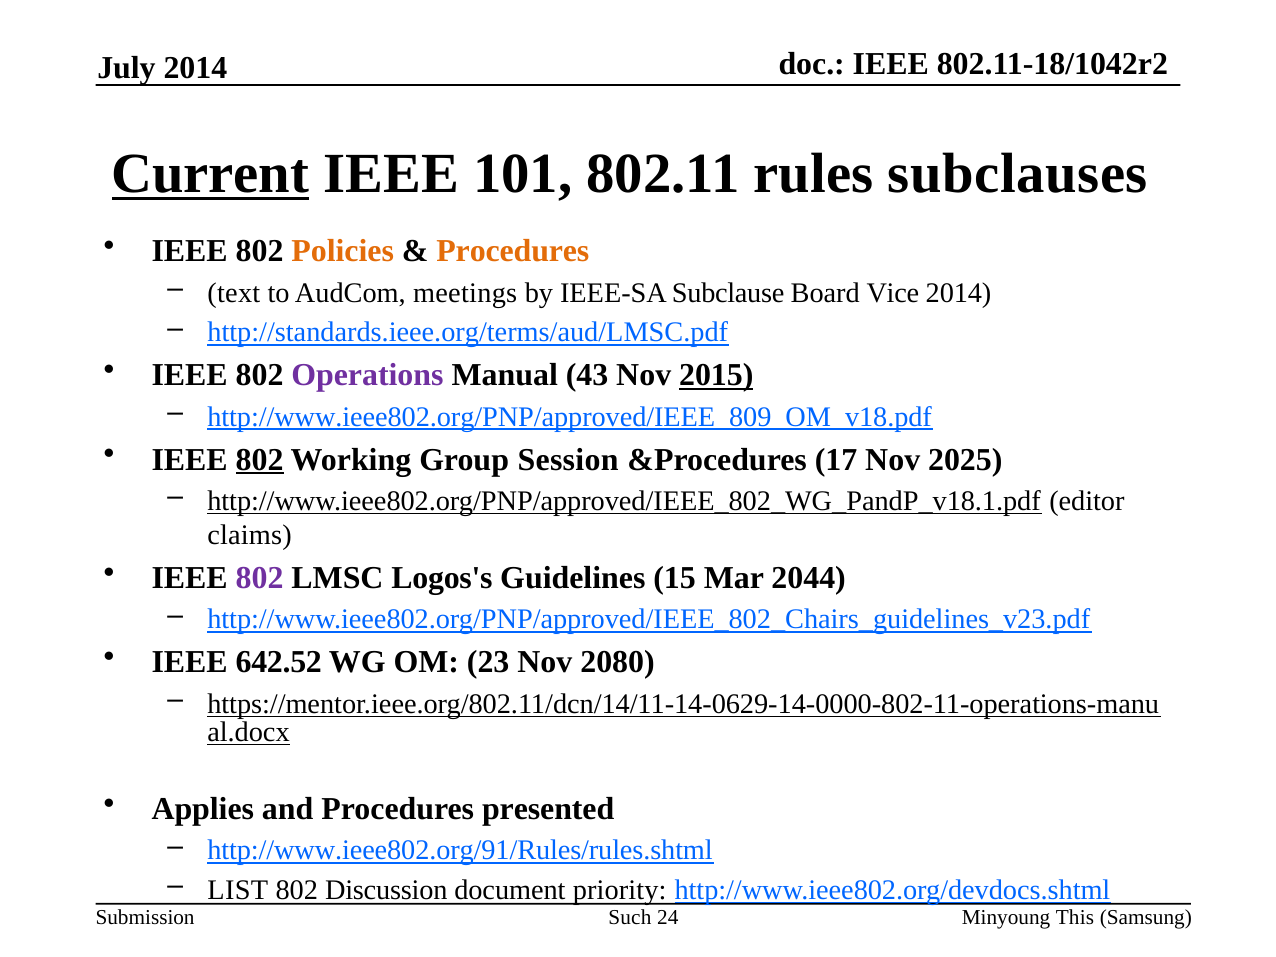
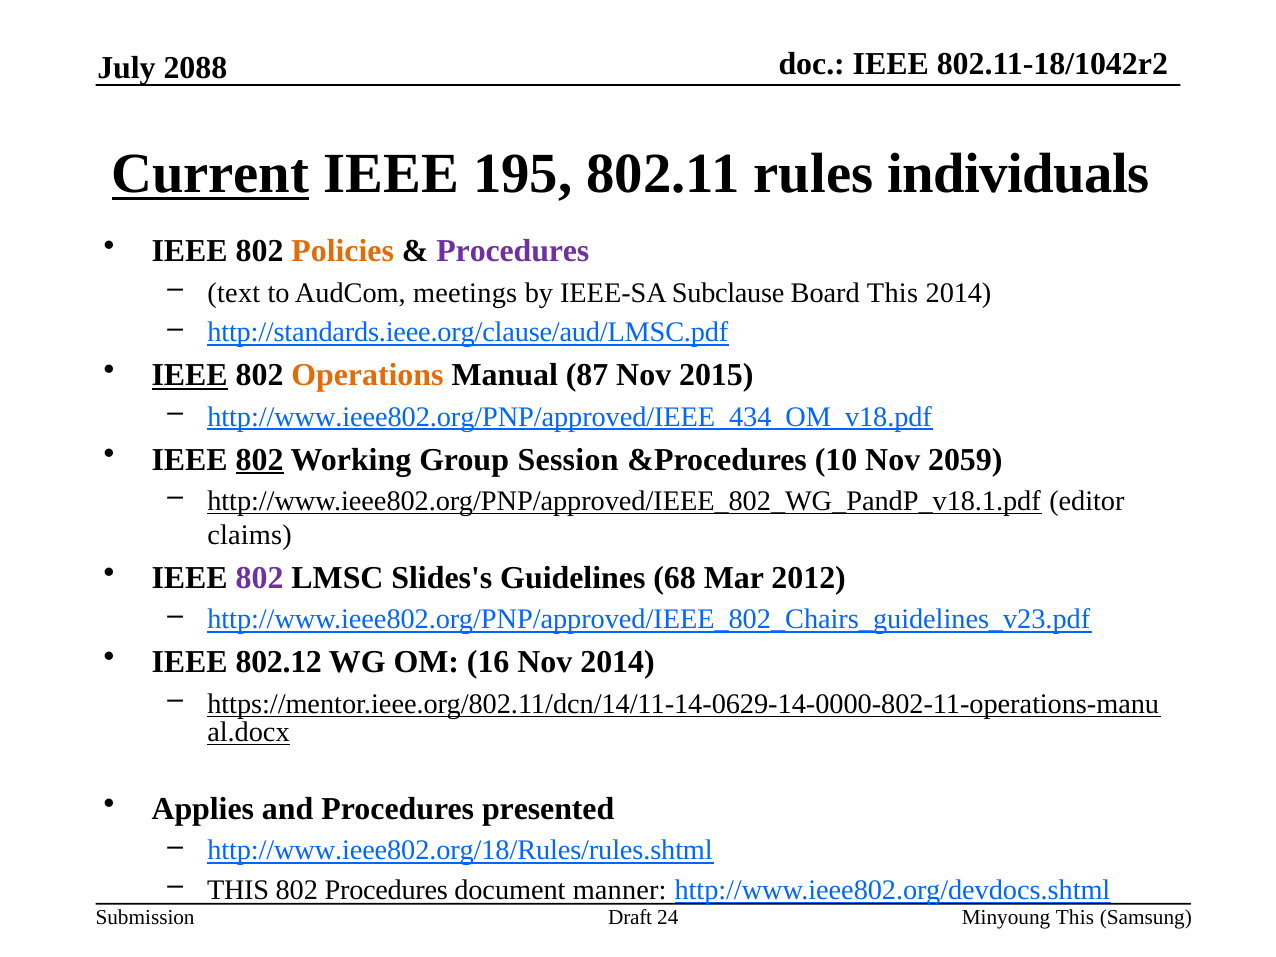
July 2014: 2014 -> 2088
101: 101 -> 195
subclauses: subclauses -> individuals
Procedures at (513, 251) colour: orange -> purple
Board Vice: Vice -> This
http://standards.ieee.org/terms/aud/LMSC.pdf: http://standards.ieee.org/terms/aud/LMSC.pdf -> http://standards.ieee.org/clause/aud/LMSC.pdf
IEEE at (190, 375) underline: none -> present
Operations colour: purple -> orange
43: 43 -> 87
2015 underline: present -> none
http://www.ieee802.org/PNP/approved/IEEE_809_OM_v18.pdf: http://www.ieee802.org/PNP/approved/IEEE_809_OM_v18.pdf -> http://www.ieee802.org/PNP/approved/IEEE_434_OM_v18.pdf
17: 17 -> 10
2025: 2025 -> 2059
Logos's: Logos's -> Slides's
15: 15 -> 68
2044: 2044 -> 2012
642.52: 642.52 -> 802.12
23: 23 -> 16
Nov 2080: 2080 -> 2014
http://www.ieee802.org/91/Rules/rules.shtml: http://www.ieee802.org/91/Rules/rules.shtml -> http://www.ieee802.org/18/Rules/rules.shtml
LIST at (238, 890): LIST -> THIS
802 Discussion: Discussion -> Procedures
priority: priority -> manner
Such: Such -> Draft
